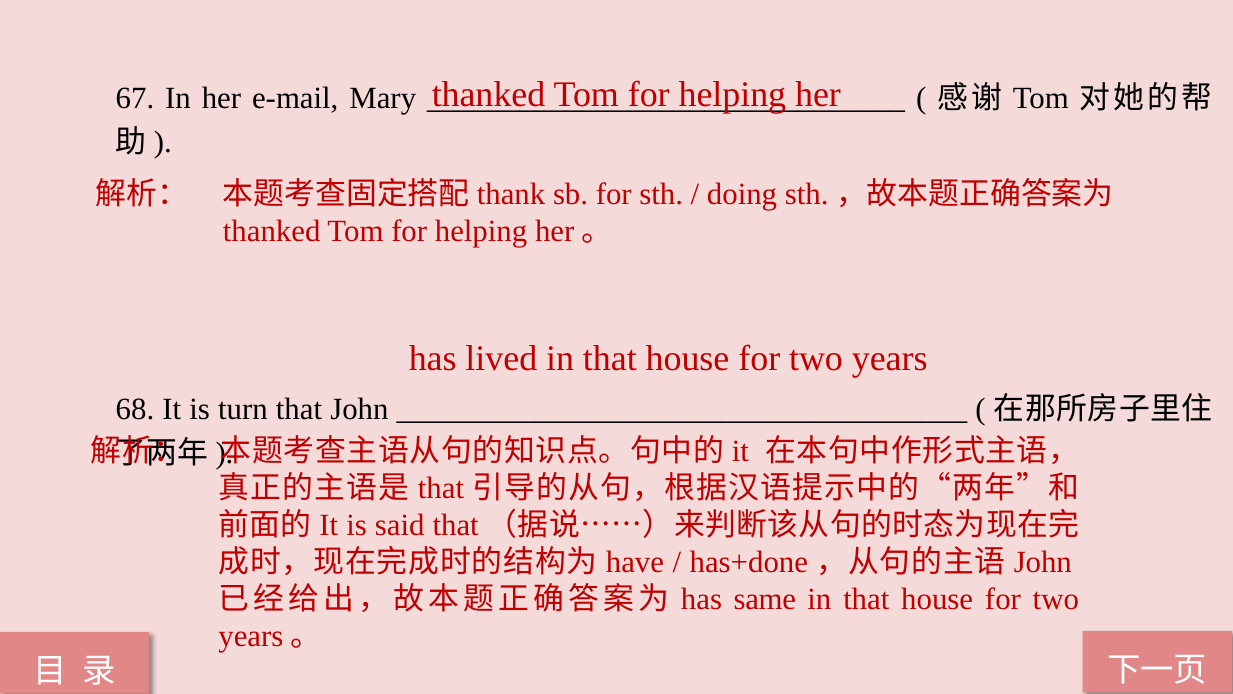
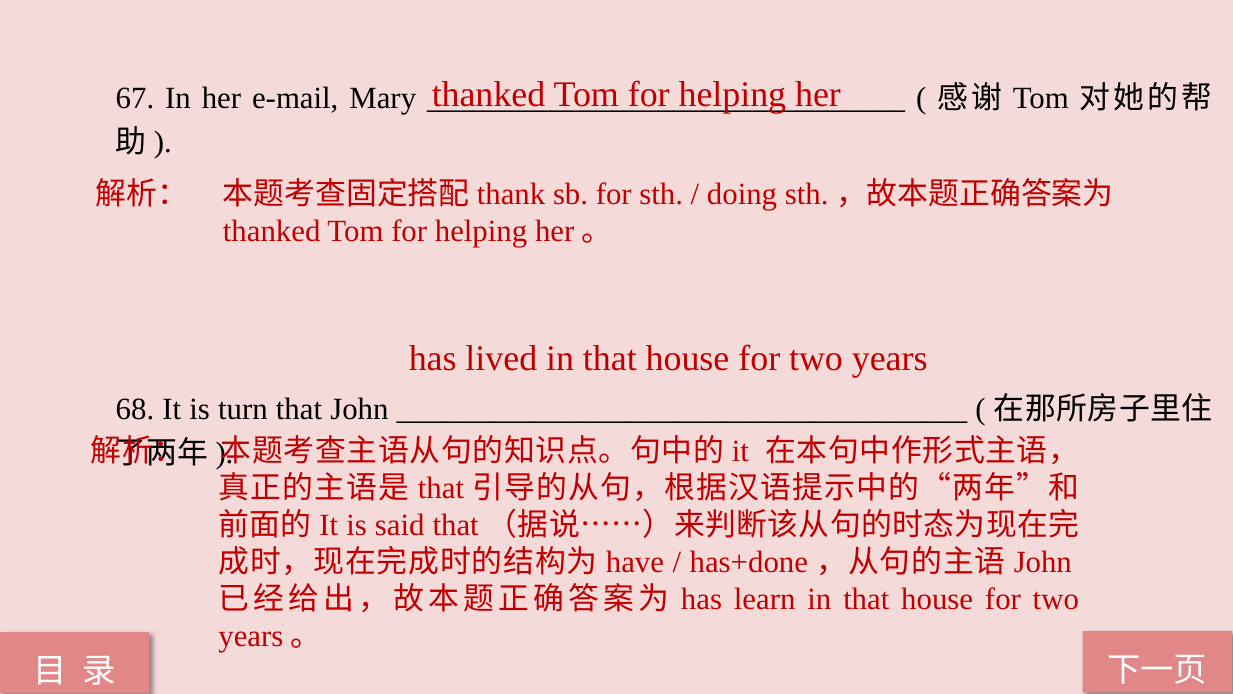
same: same -> learn
